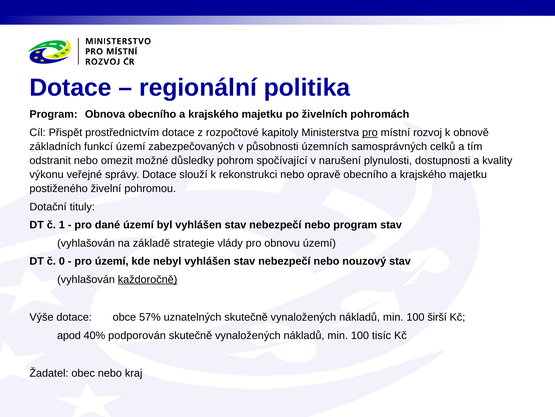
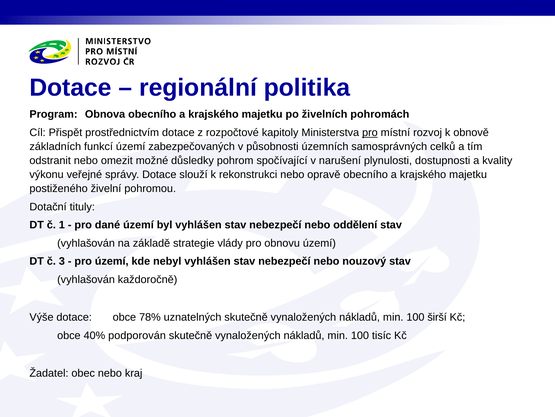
nebo program: program -> oddělení
0: 0 -> 3
každoročně underline: present -> none
57%: 57% -> 78%
apod at (69, 335): apod -> obce
